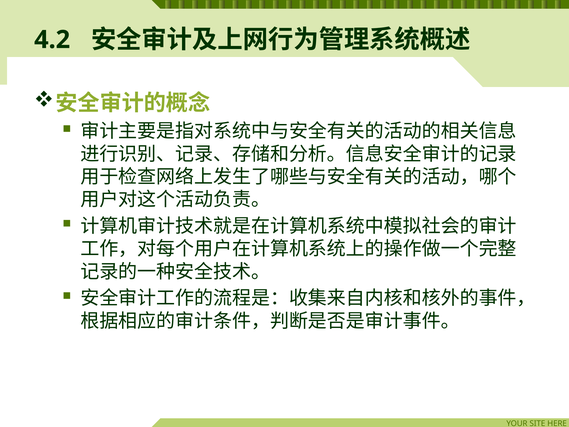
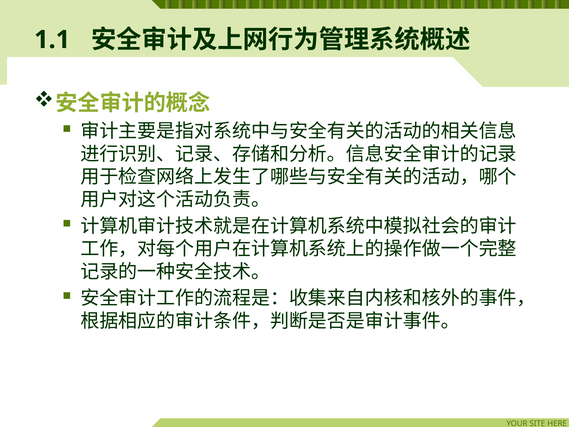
4.2: 4.2 -> 1.1
